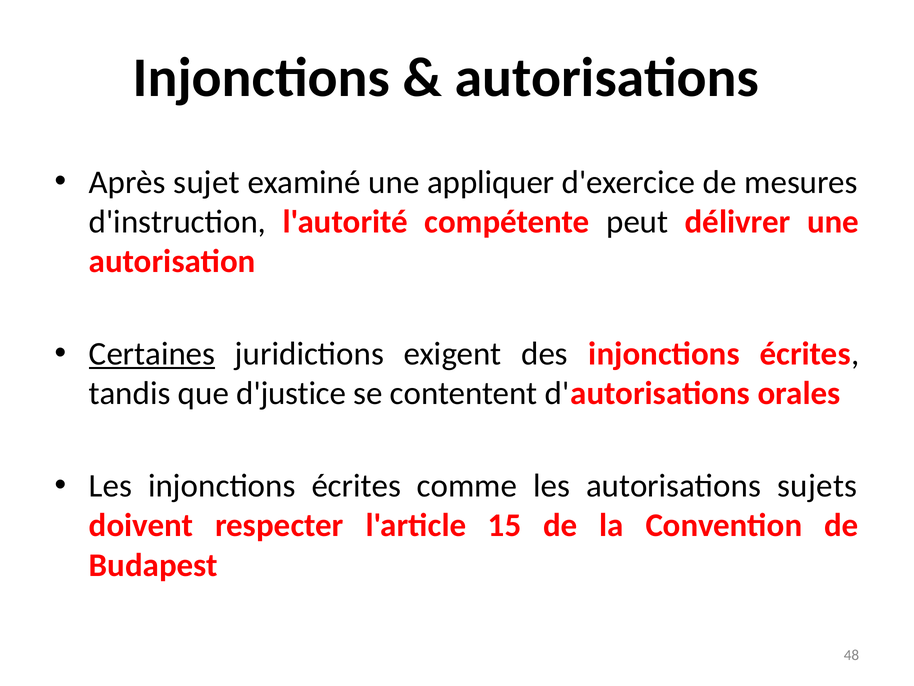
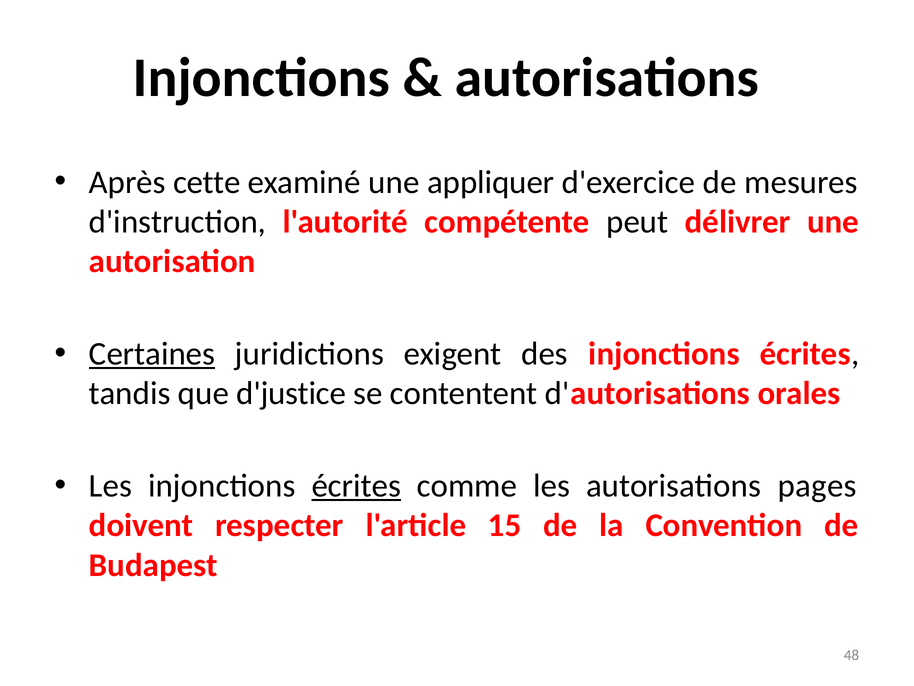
sujet: sujet -> cette
écrites at (356, 486) underline: none -> present
sujets: sujets -> pages
